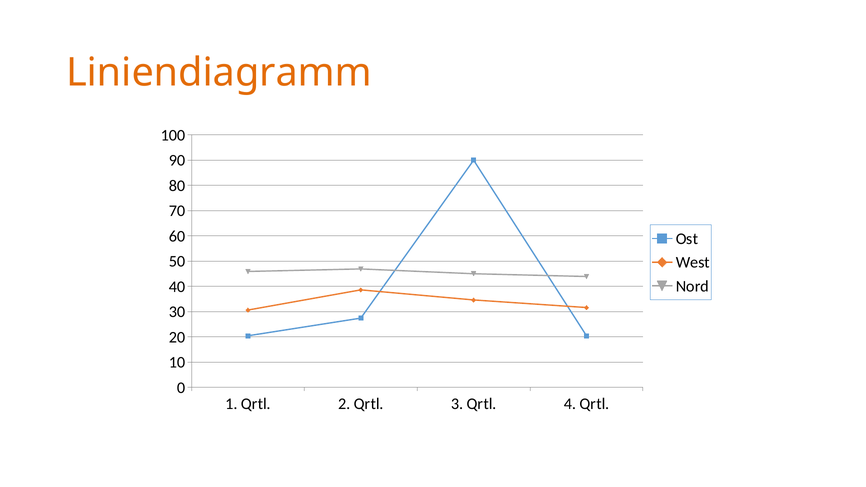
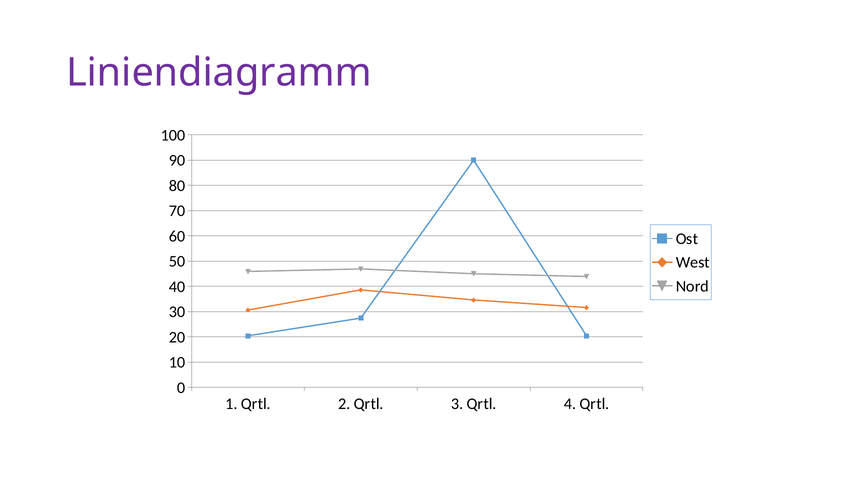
Liniendiagramm colour: orange -> purple
